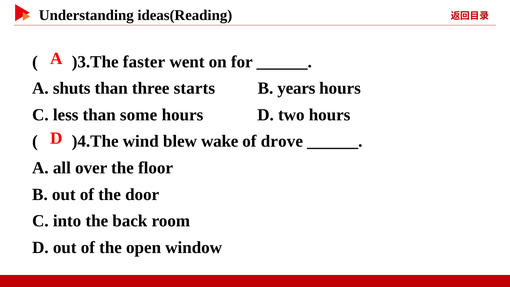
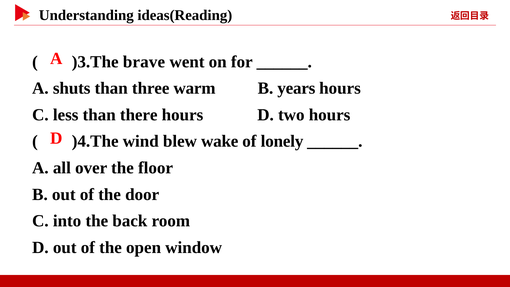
faster: faster -> brave
starts: starts -> warm
some: some -> there
drove: drove -> lonely
